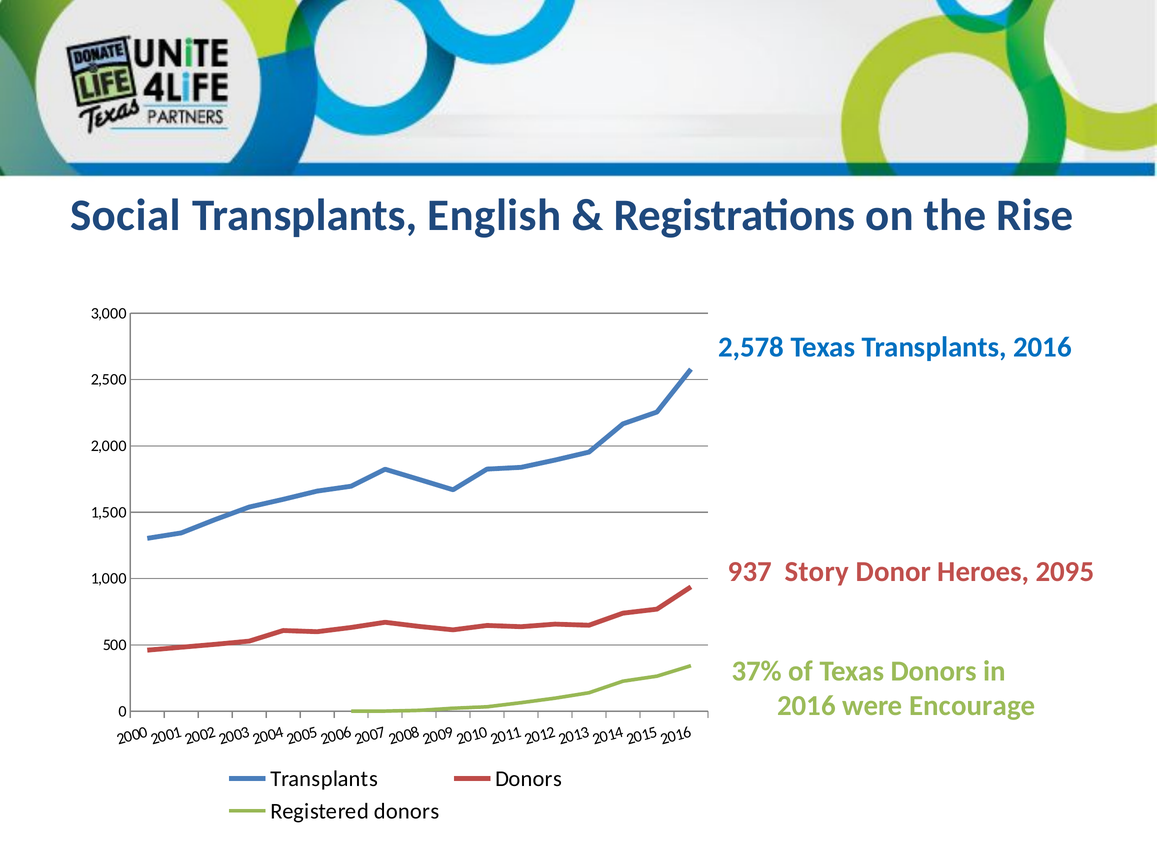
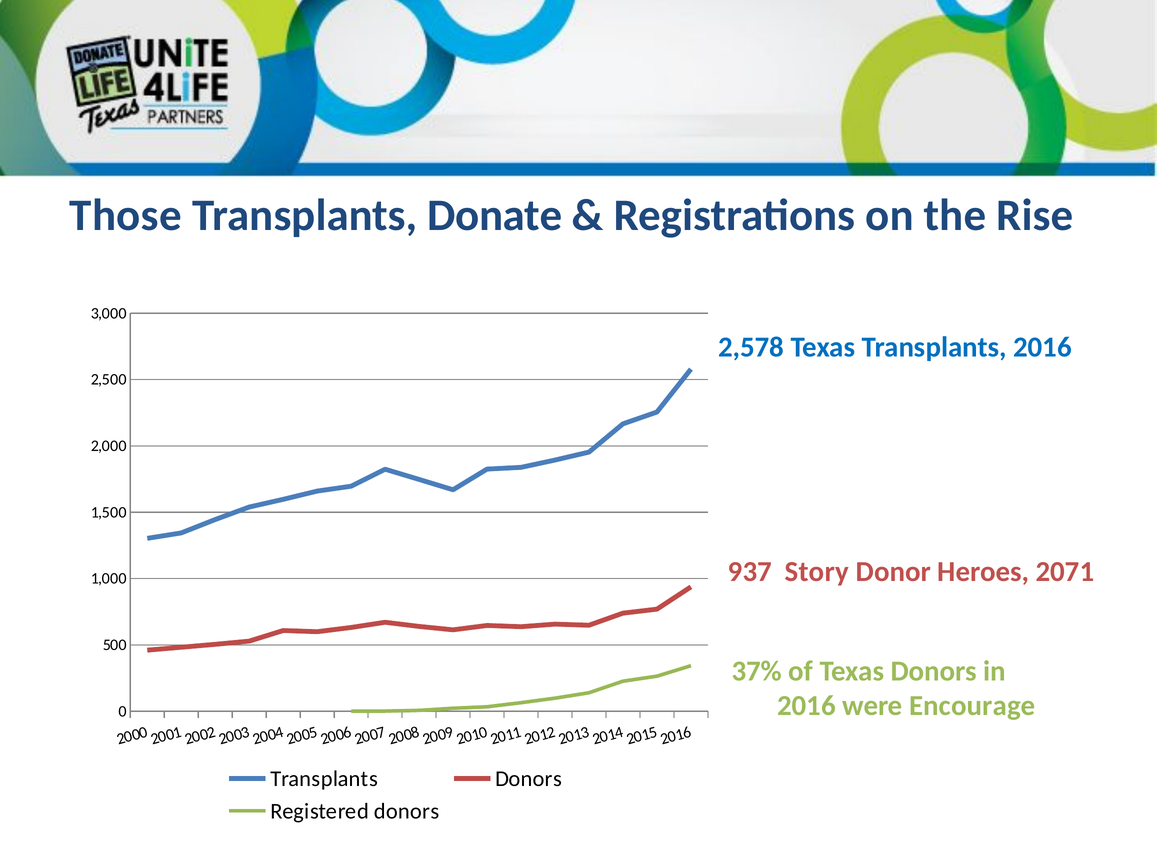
Social: Social -> Those
English: English -> Donate
2095: 2095 -> 2071
